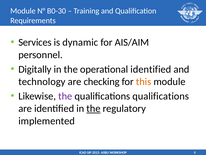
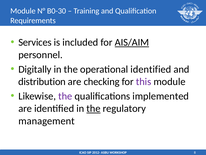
dynamic: dynamic -> included
AIS/AIM underline: none -> present
technology: technology -> distribution
this colour: orange -> purple
qualifications qualifications: qualifications -> implemented
implemented: implemented -> management
